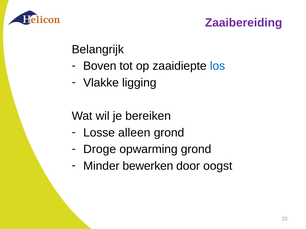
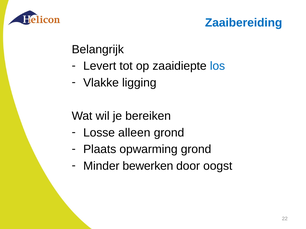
Zaaibereiding colour: purple -> blue
Boven: Boven -> Levert
Droge: Droge -> Plaats
